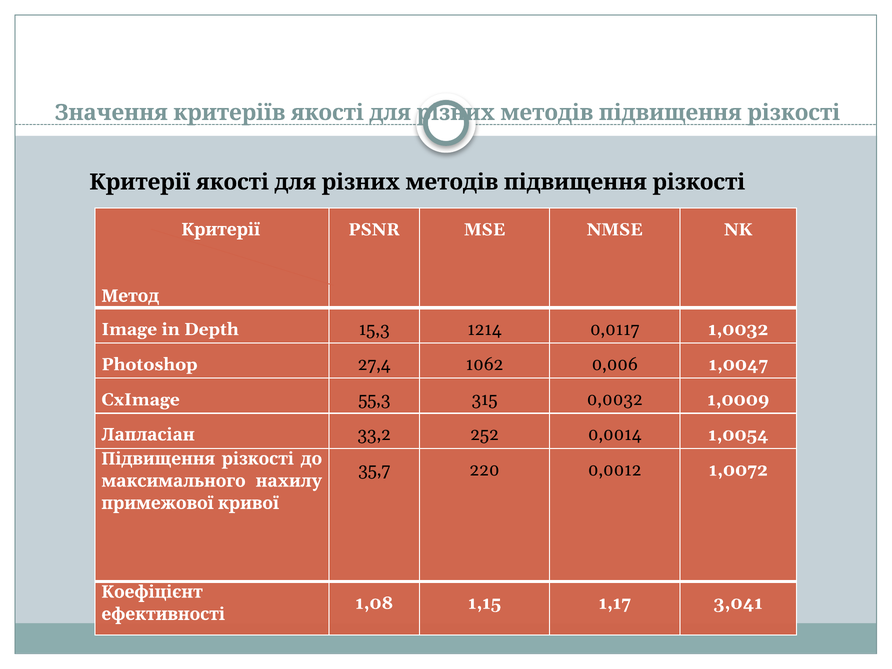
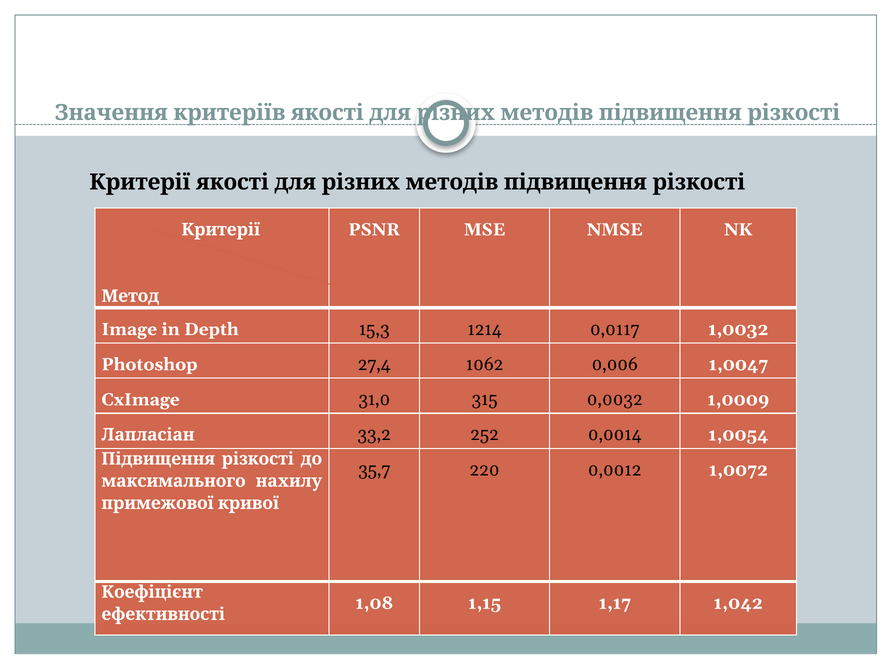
55,3: 55,3 -> 31,0
3,041: 3,041 -> 1,042
